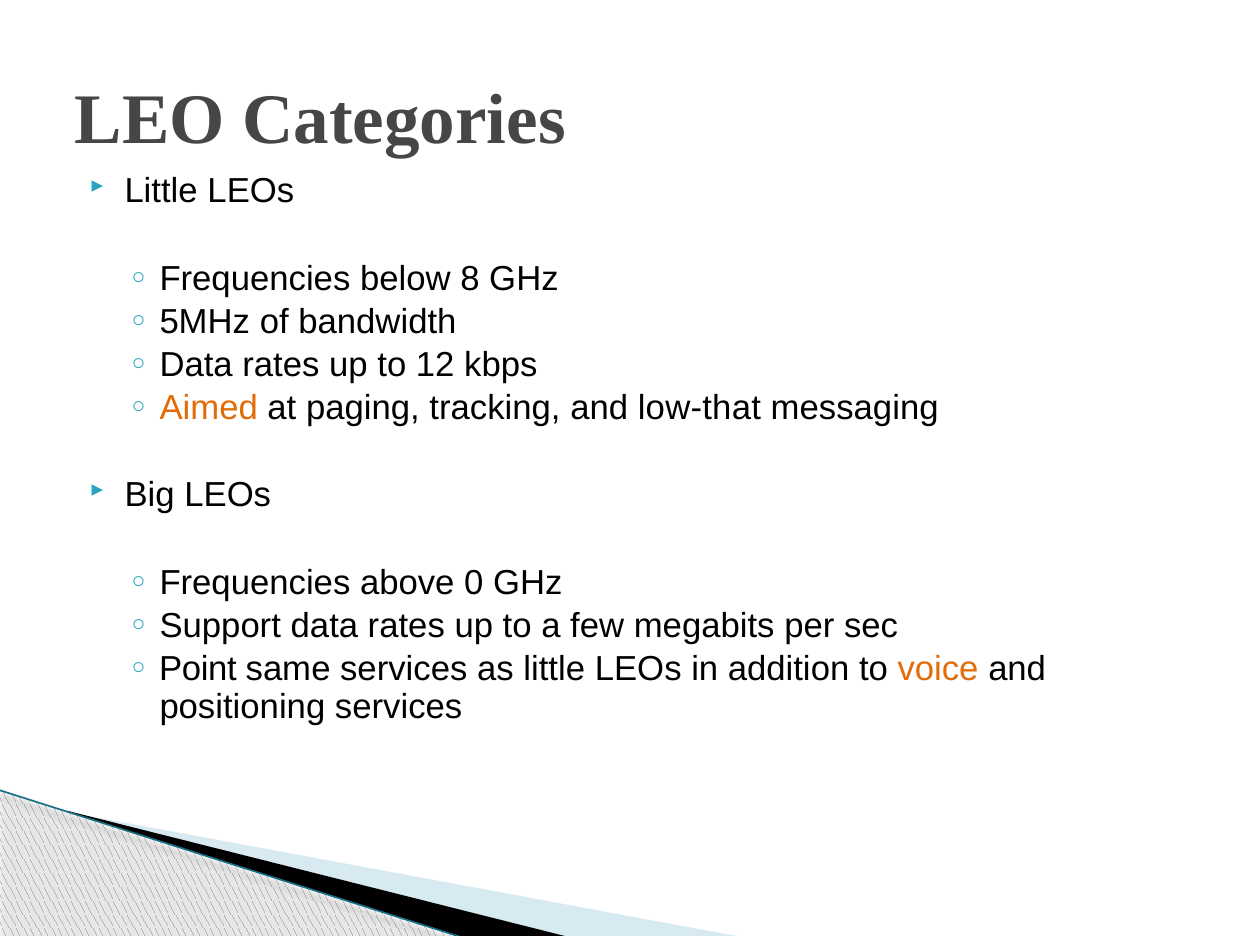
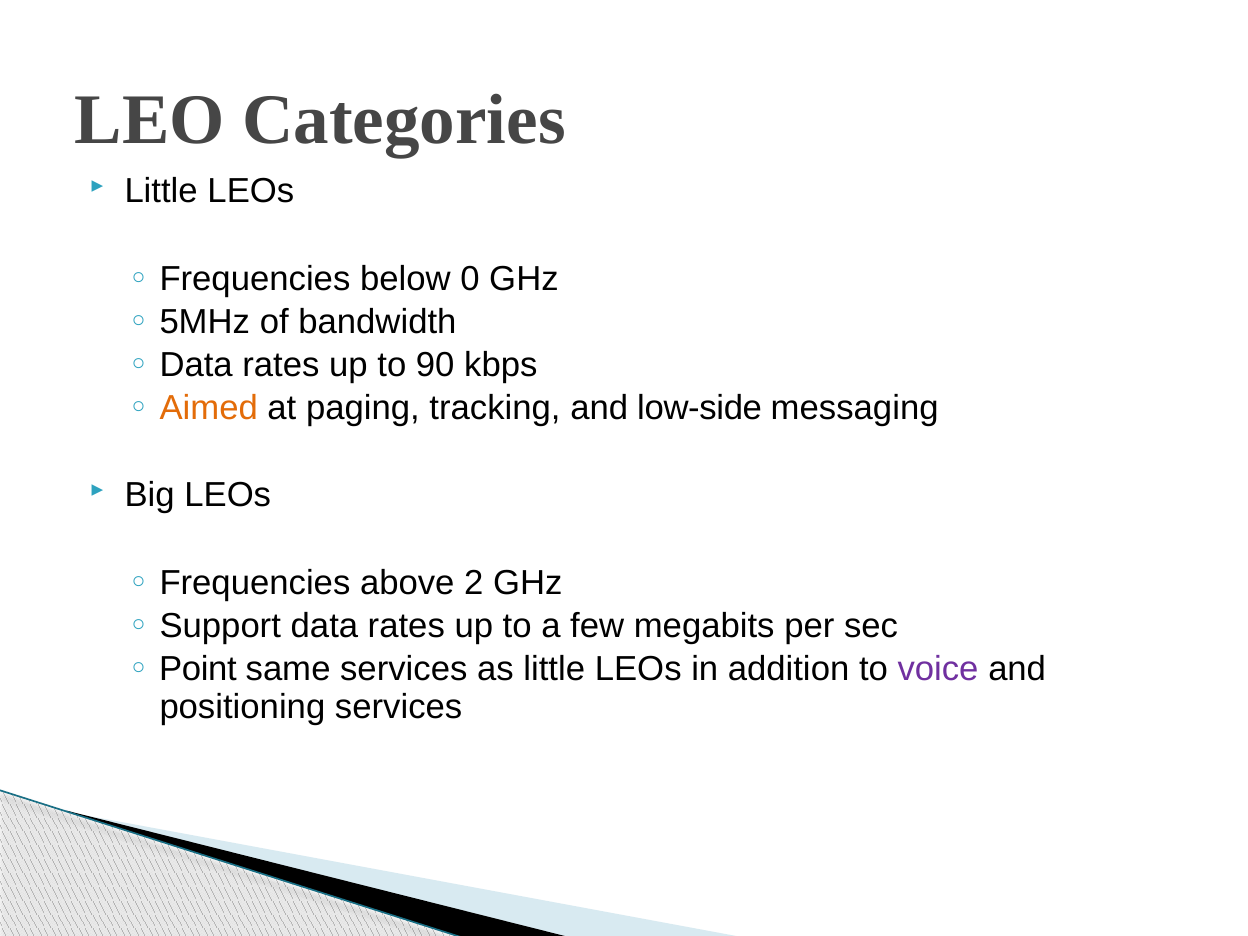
8: 8 -> 0
12: 12 -> 90
low-that: low-that -> low-side
0: 0 -> 2
voice colour: orange -> purple
